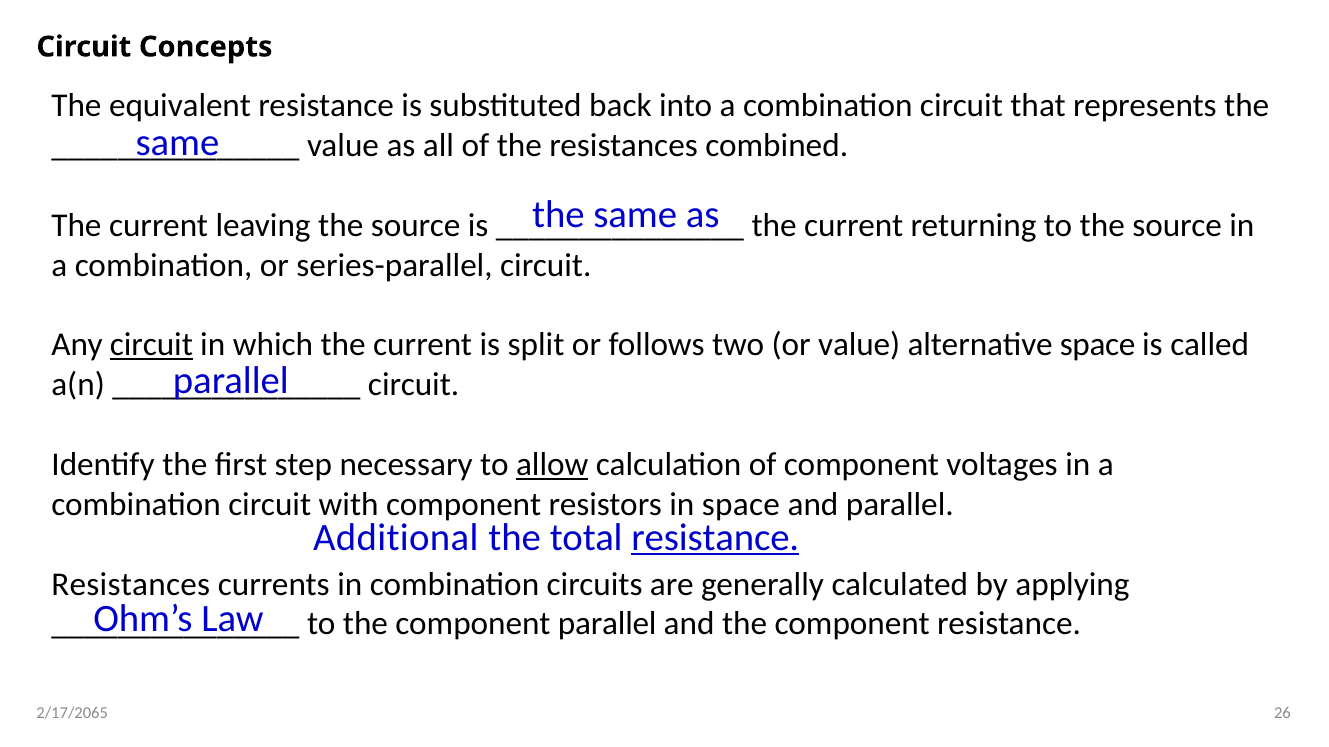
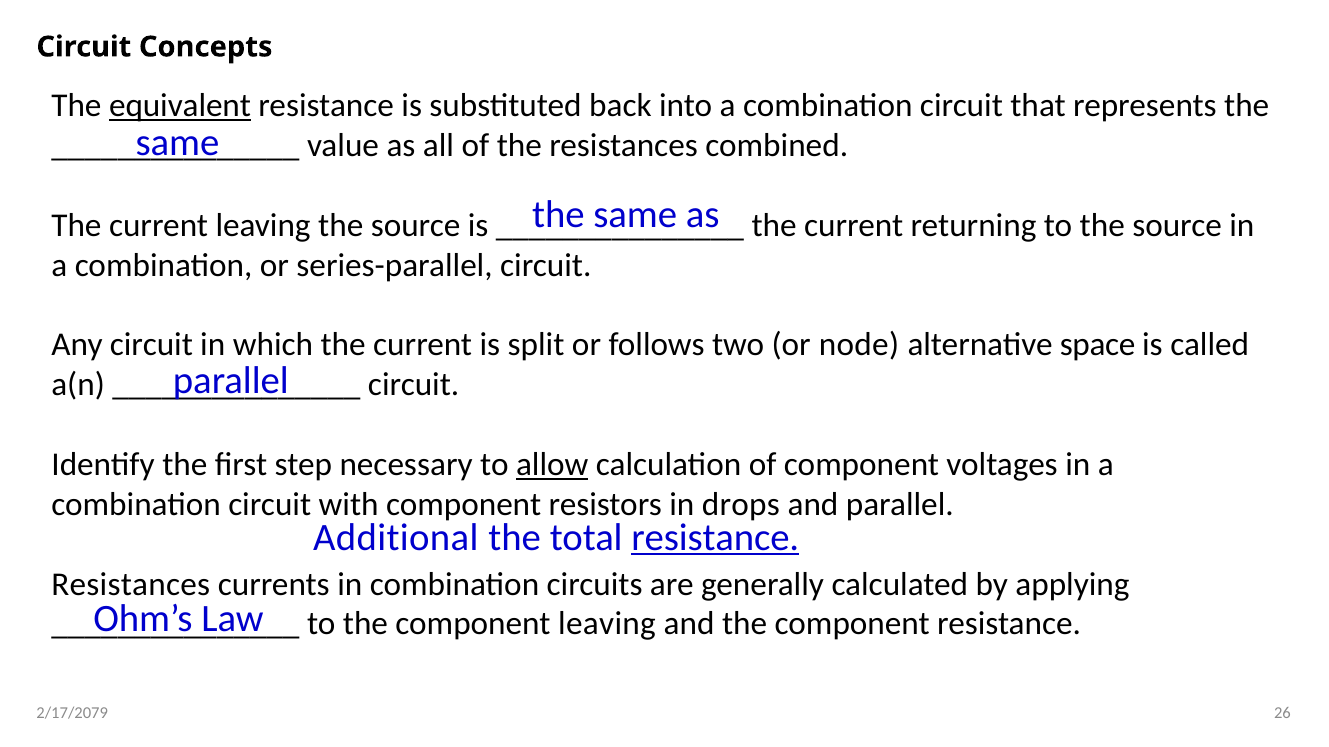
equivalent underline: none -> present
circuit at (151, 345) underline: present -> none
or value: value -> node
in space: space -> drops
component parallel: parallel -> leaving
2/17/2065: 2/17/2065 -> 2/17/2079
